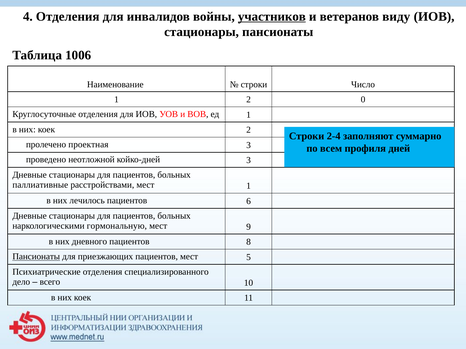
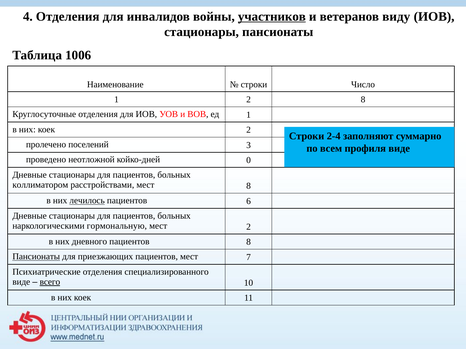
2 0: 0 -> 8
проектная: проектная -> поселений
профиля дней: дней -> виде
койко-дней 3: 3 -> 0
паллиативные: паллиативные -> коллиматором
мест 1: 1 -> 8
лечилось underline: none -> present
мест 9: 9 -> 2
5: 5 -> 7
дело at (21, 282): дело -> виде
всего underline: none -> present
